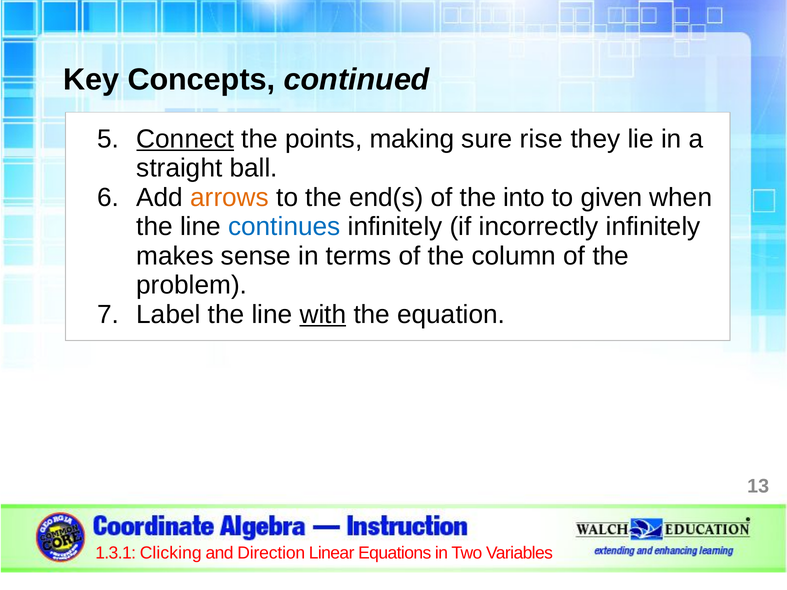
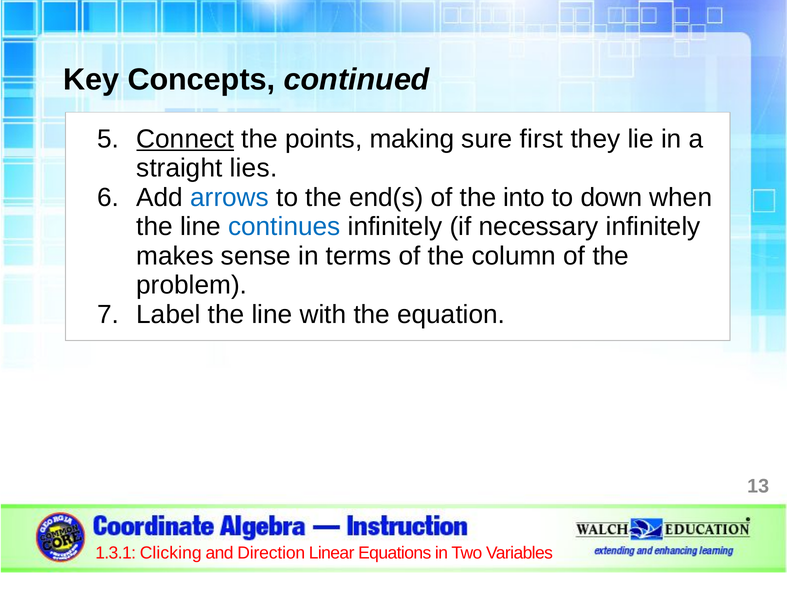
rise: rise -> first
ball: ball -> lies
arrows colour: orange -> blue
given: given -> down
incorrectly: incorrectly -> necessary
with underline: present -> none
